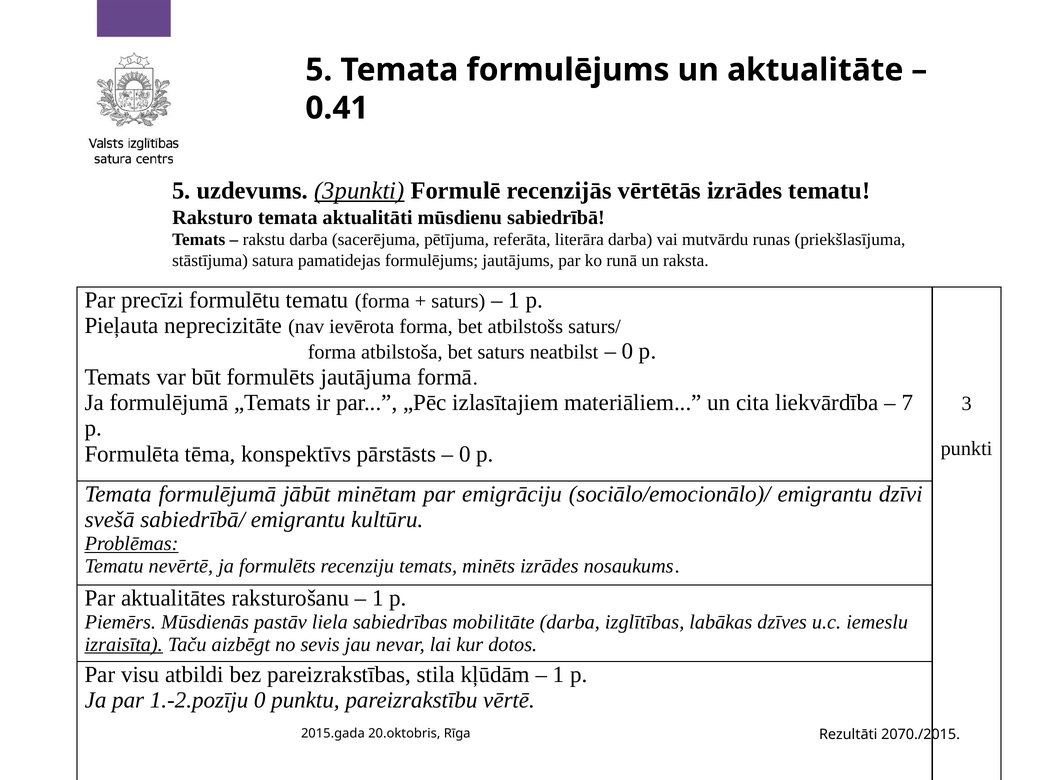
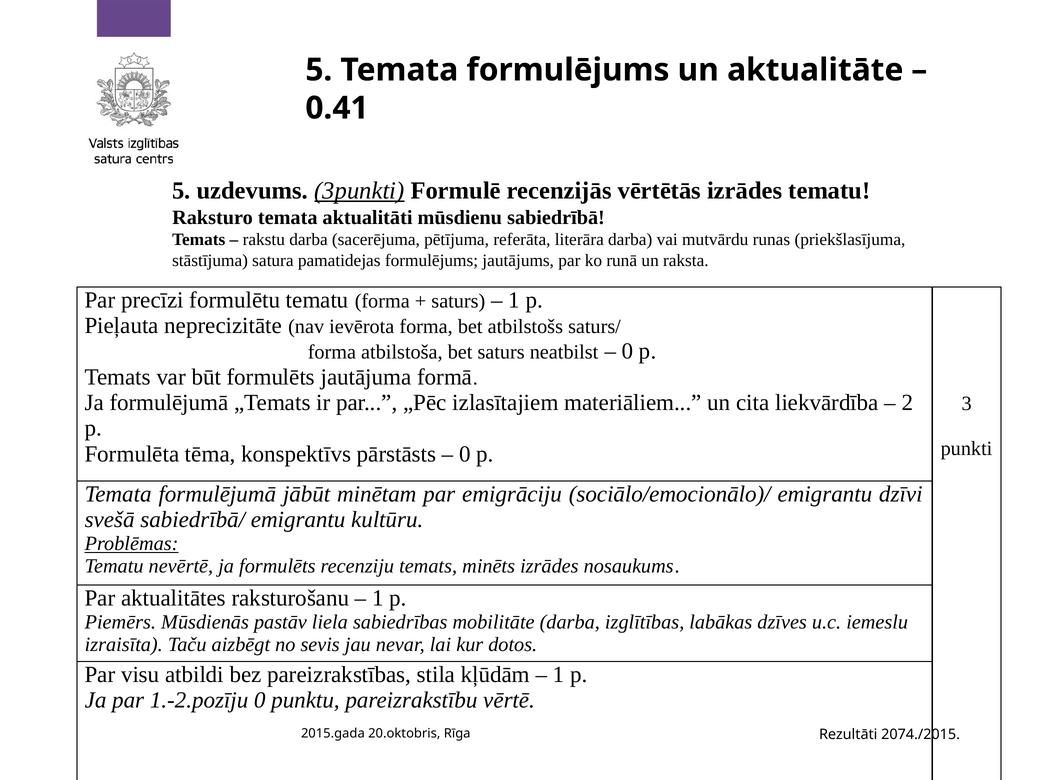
7: 7 -> 2
izraisīta underline: present -> none
2070./2015: 2070./2015 -> 2074./2015
